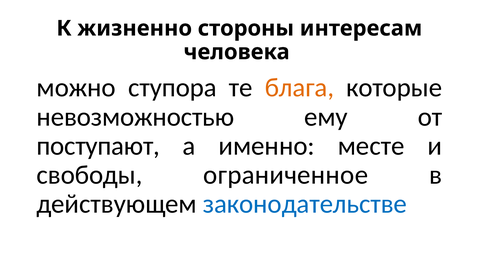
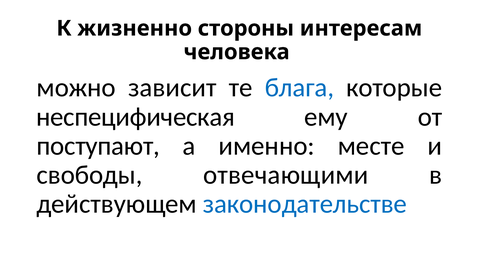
ступора: ступора -> зависит
блага colour: orange -> blue
невозможностью: невозможностью -> неспецифическая
ограниченное: ограниченное -> отвечающими
